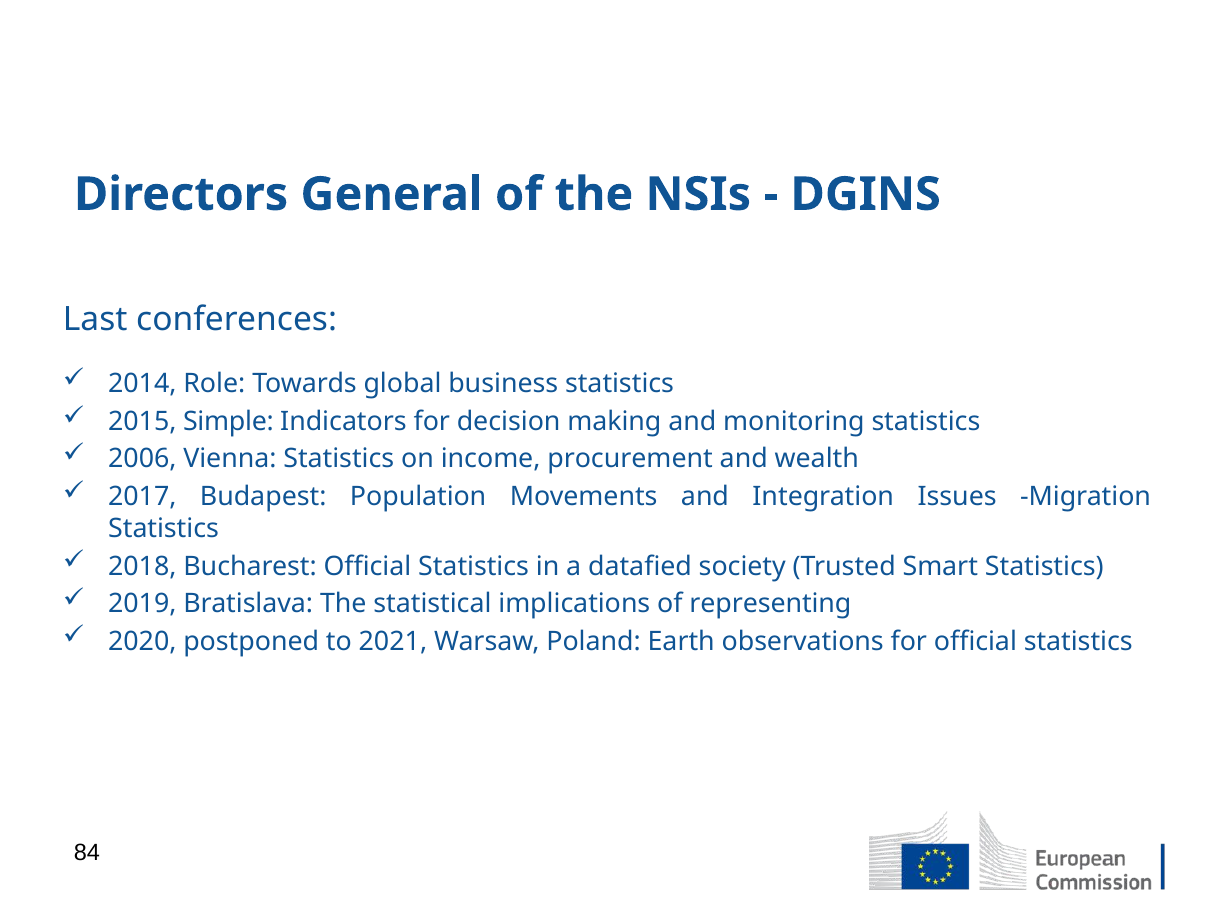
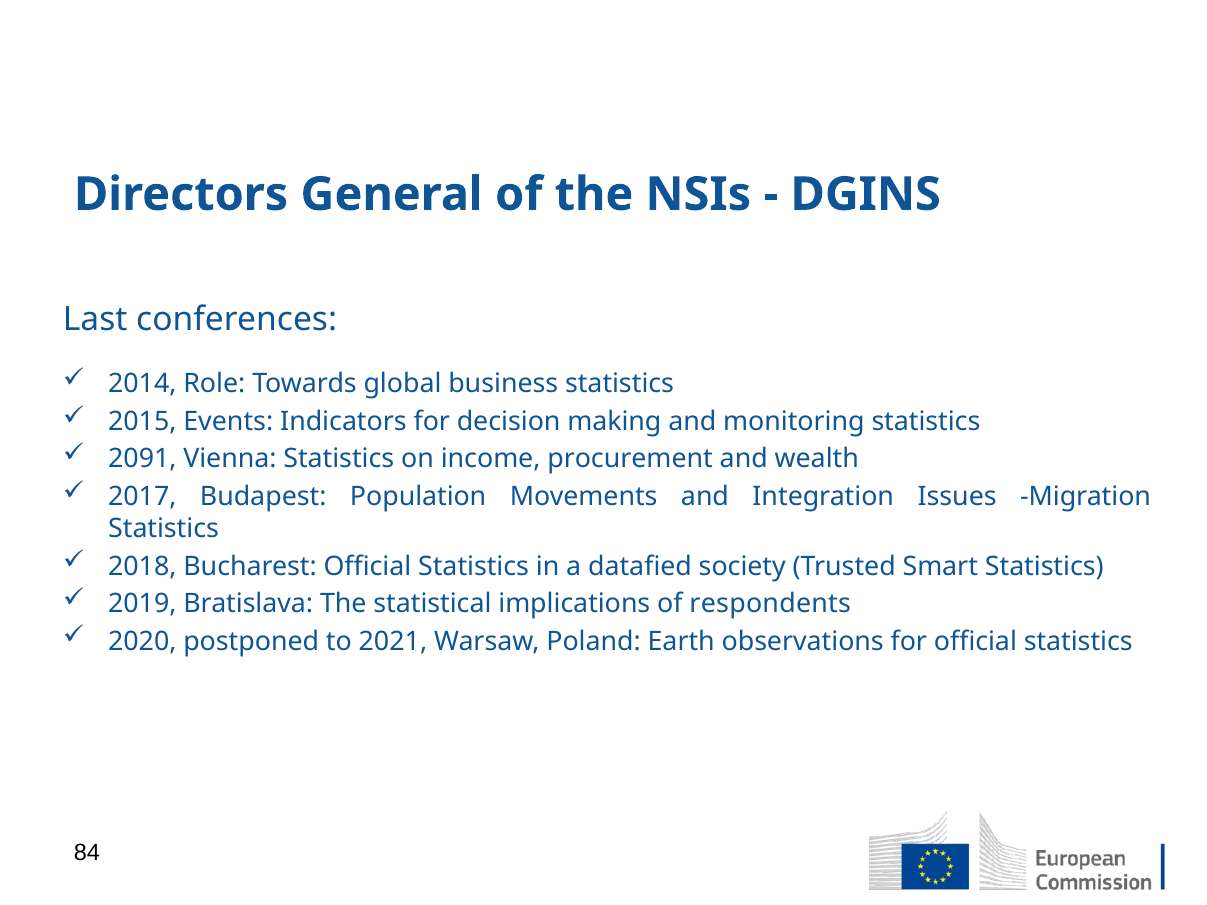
Simple: Simple -> Events
2006: 2006 -> 2091
representing: representing -> respondents
